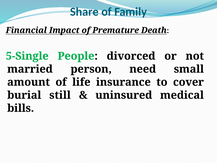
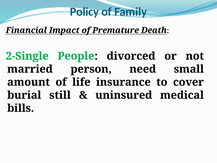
Share: Share -> Policy
5-Single: 5-Single -> 2-Single
